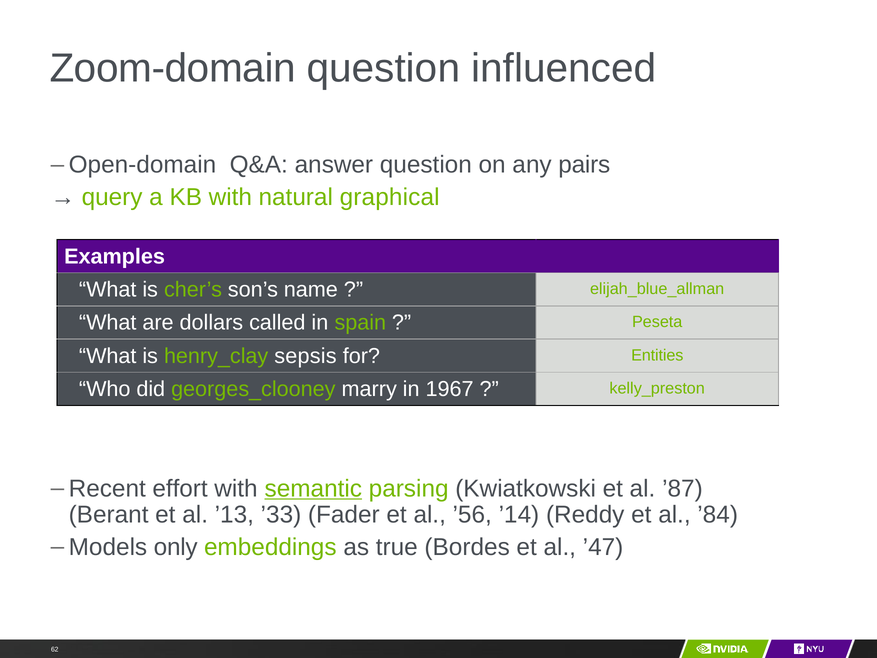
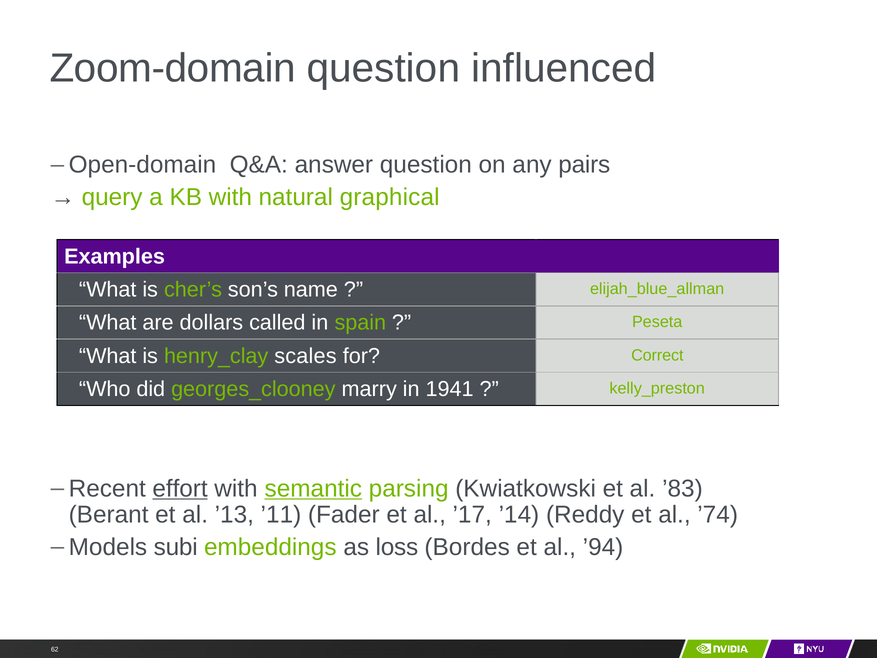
sepsis: sepsis -> scales
Entities: Entities -> Correct
1967: 1967 -> 1941
effort underline: none -> present
’87: ’87 -> ’83
’33: ’33 -> ’11
’56: ’56 -> ’17
’84: ’84 -> ’74
only: only -> subi
true: true -> loss
’47: ’47 -> ’94
